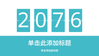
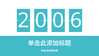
0 7: 7 -> 0
